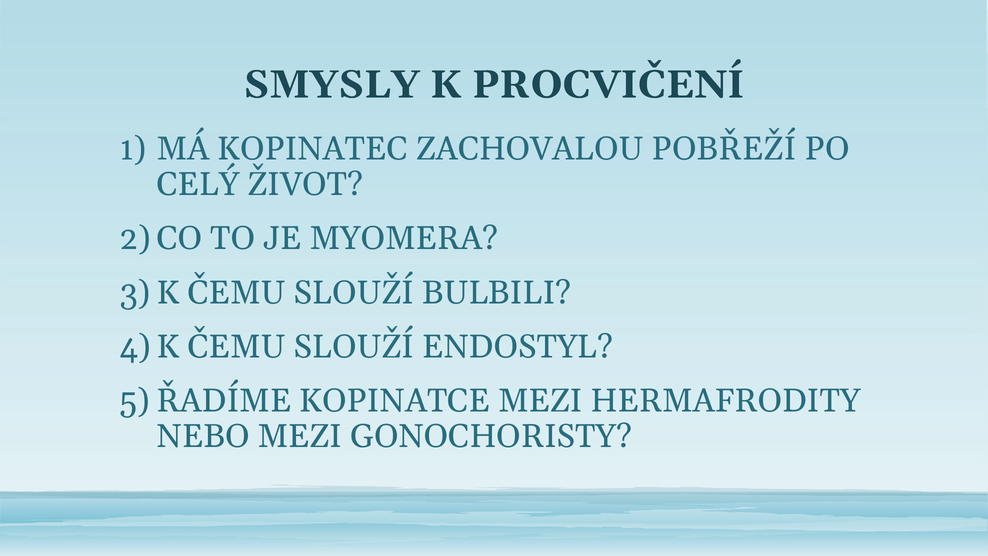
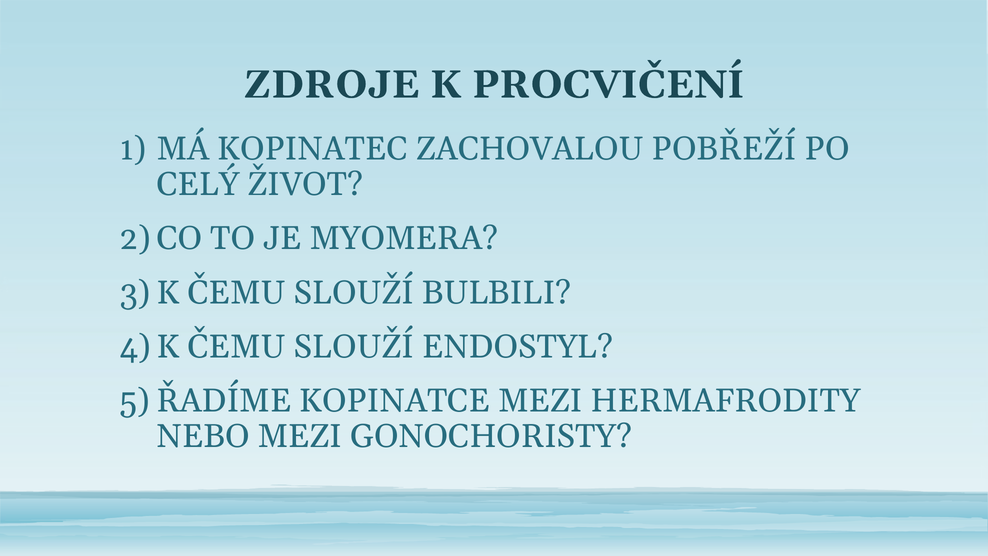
SMYSLY: SMYSLY -> ZDROJE
